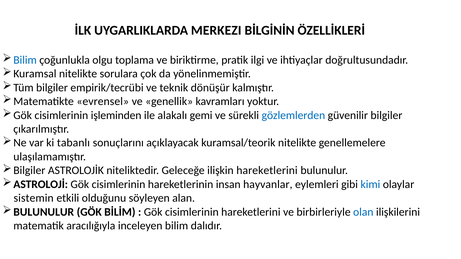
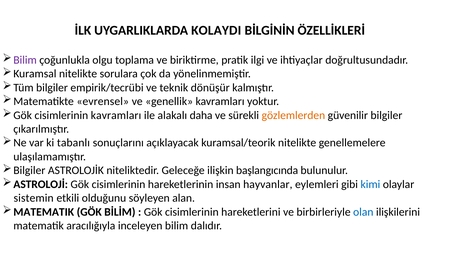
MERKEZI: MERKEZI -> KOLAYDI
Bilim at (25, 60) colour: blue -> purple
cisimlerinin işleminden: işleminden -> kavramları
gemi: gemi -> daha
gözlemlerden colour: blue -> orange
ilişkin hareketlerini: hareketlerini -> başlangıcında
BULUNULUR at (44, 212): BULUNULUR -> MATEMATIK
